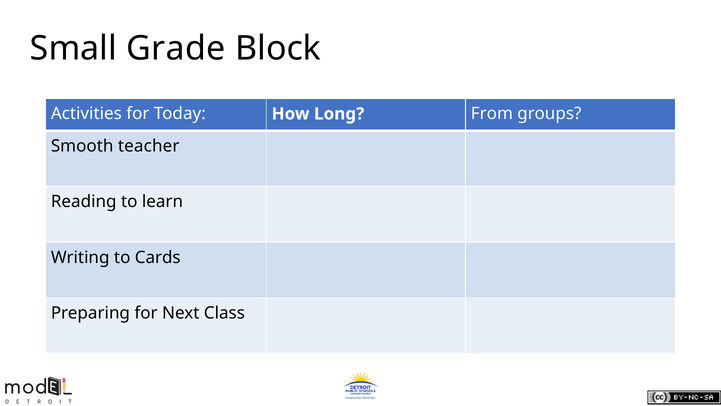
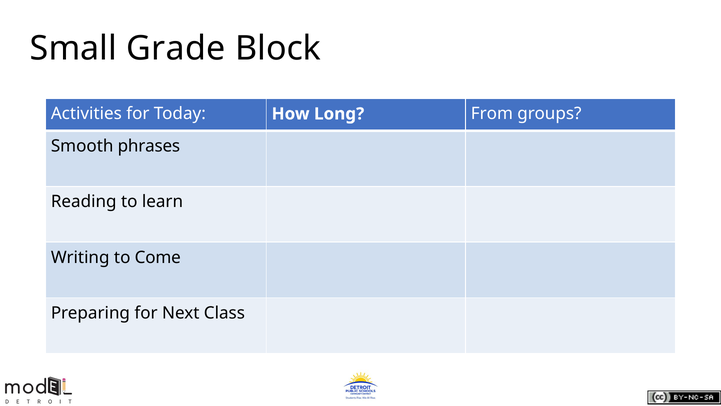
teacher: teacher -> phrases
Cards: Cards -> Come
